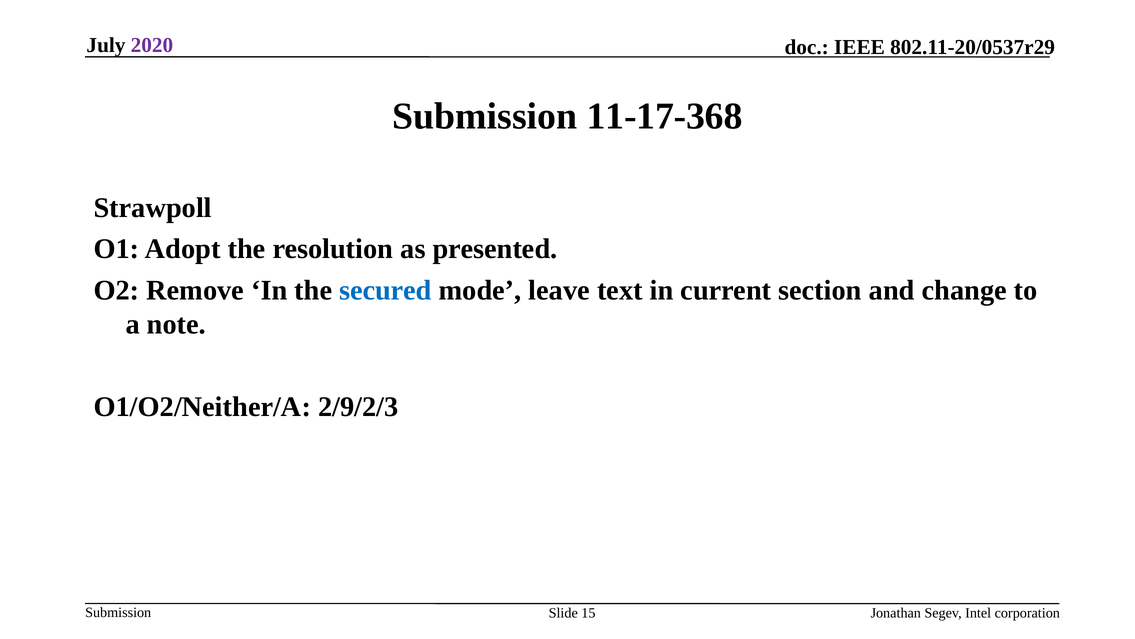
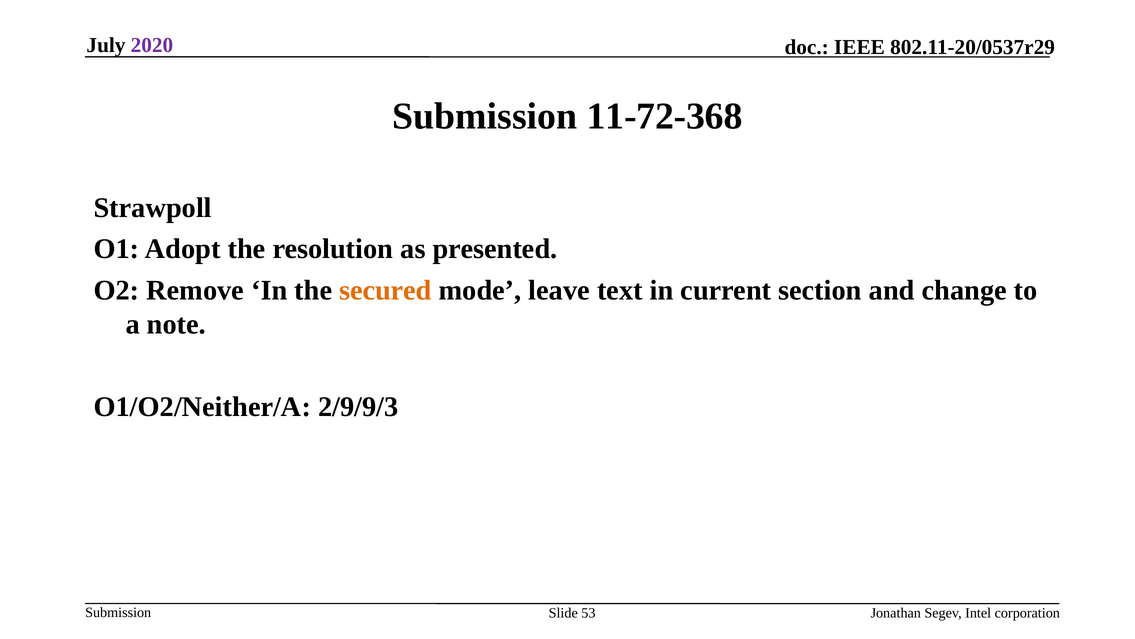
11-17-368: 11-17-368 -> 11-72-368
secured colour: blue -> orange
2/9/2/3: 2/9/2/3 -> 2/9/9/3
15: 15 -> 53
